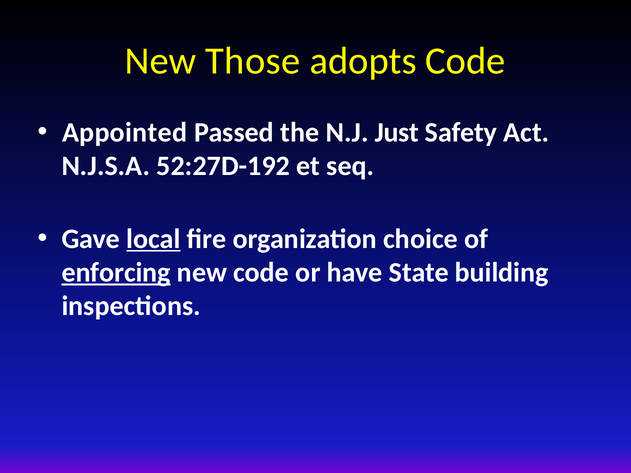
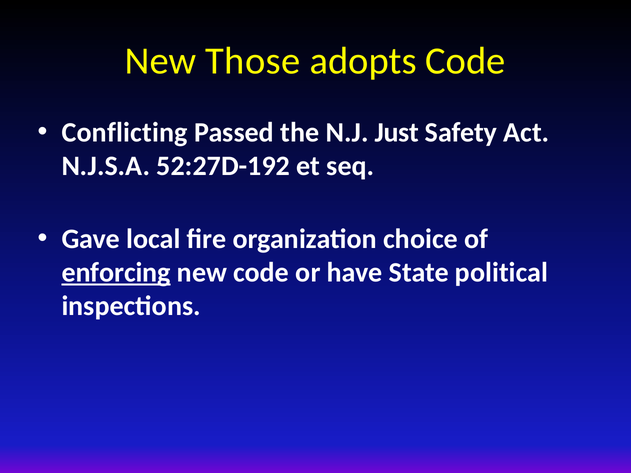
Appointed: Appointed -> Conflicting
local underline: present -> none
building: building -> political
